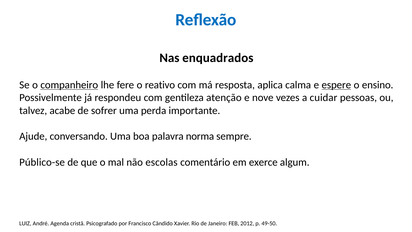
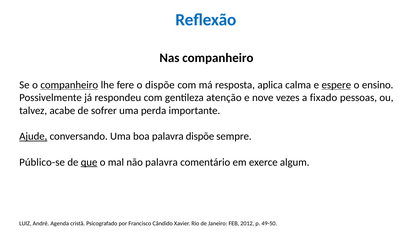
Nas enquadrados: enquadrados -> companheiro
o reativo: reativo -> dispõe
cuidar: cuidar -> fixado
Ajude underline: none -> present
palavra norma: norma -> dispõe
que underline: none -> present
não escolas: escolas -> palavra
